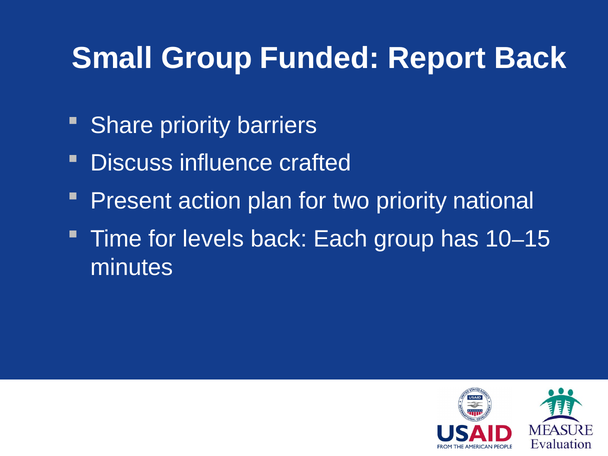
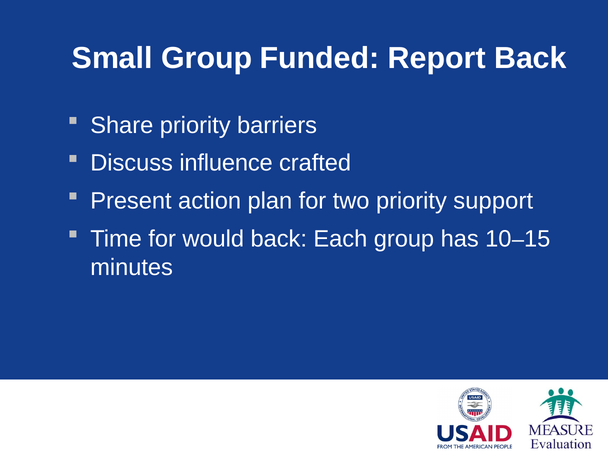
national: national -> support
levels: levels -> would
